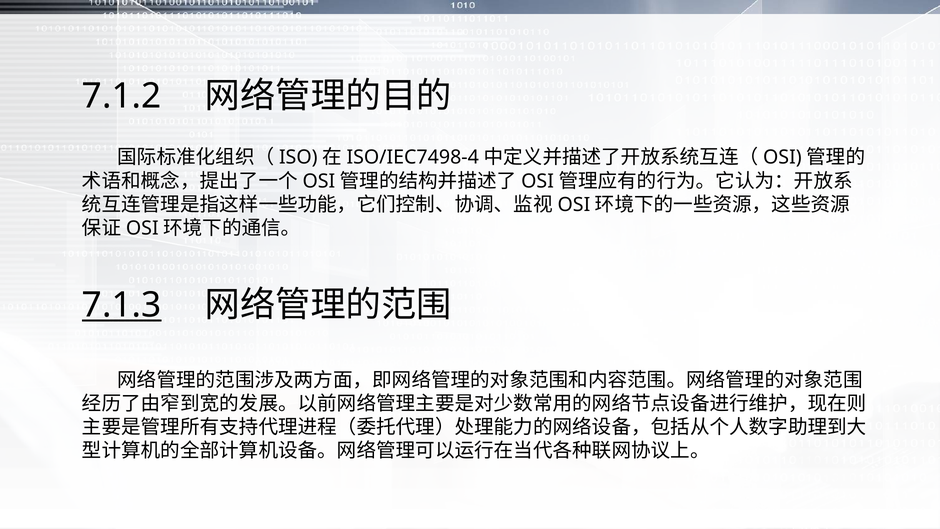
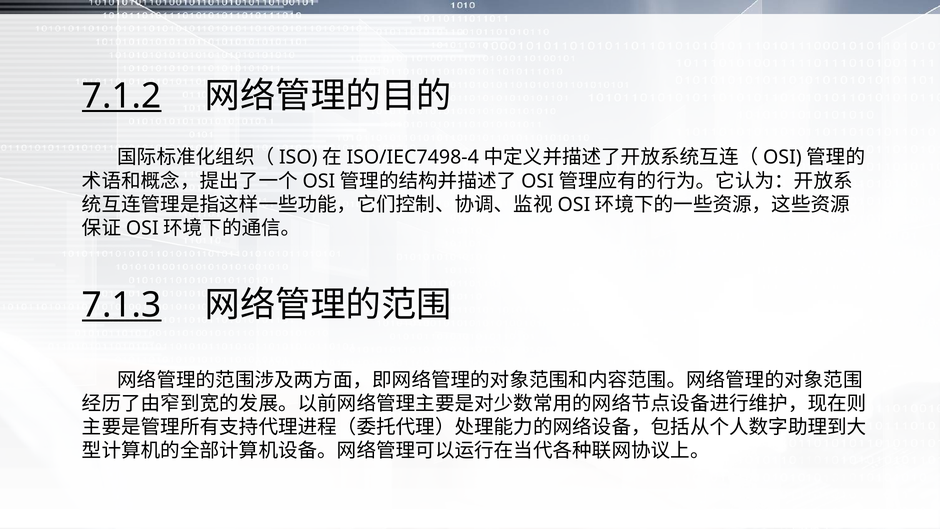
7.1.2 underline: none -> present
